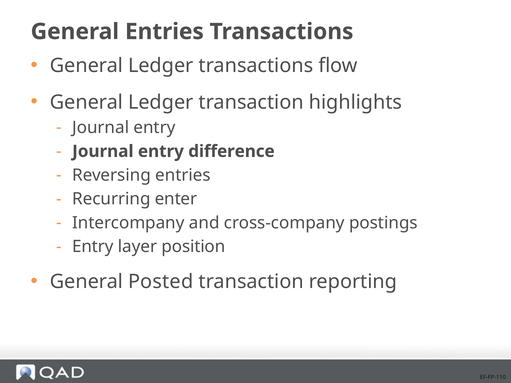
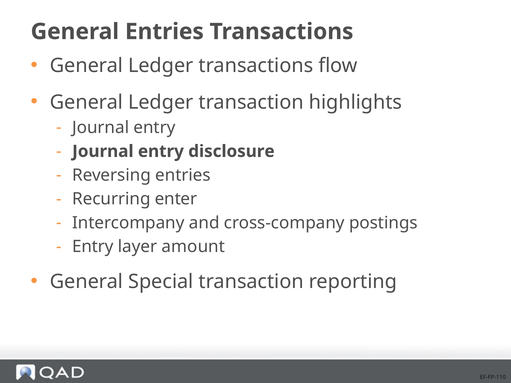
difference: difference -> disclosure
position: position -> amount
Posted: Posted -> Special
